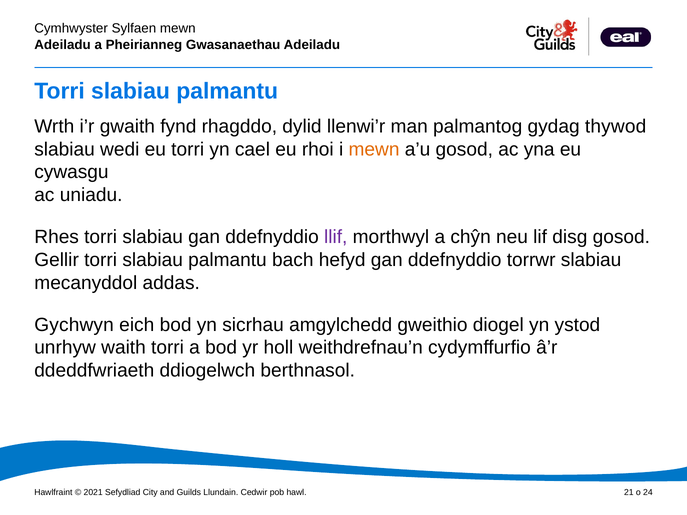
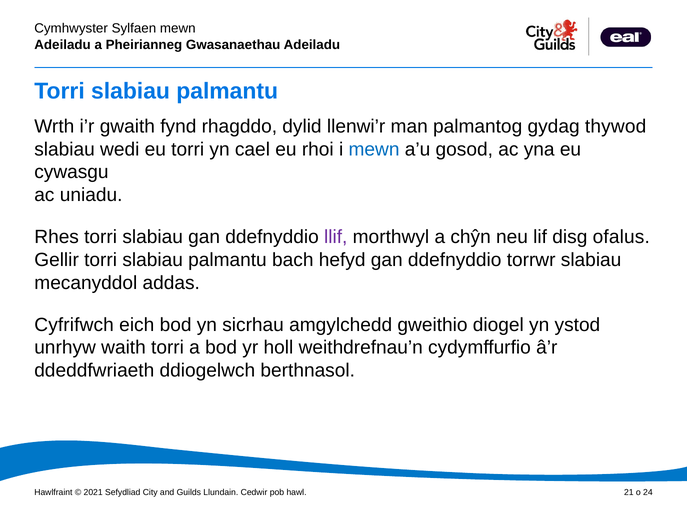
mewn at (374, 149) colour: orange -> blue
disg gosod: gosod -> ofalus
Gychwyn: Gychwyn -> Cyfrifwch
